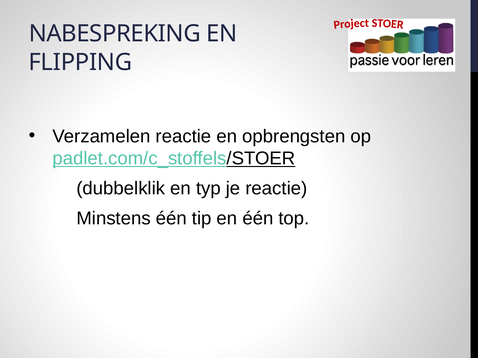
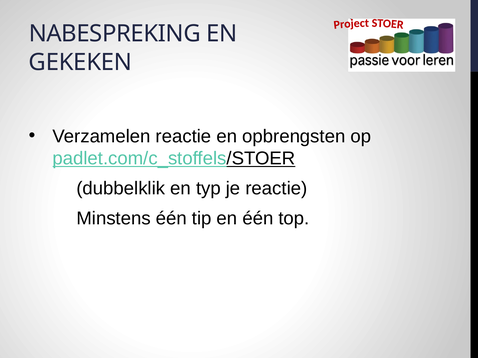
FLIPPING: FLIPPING -> GEKEKEN
